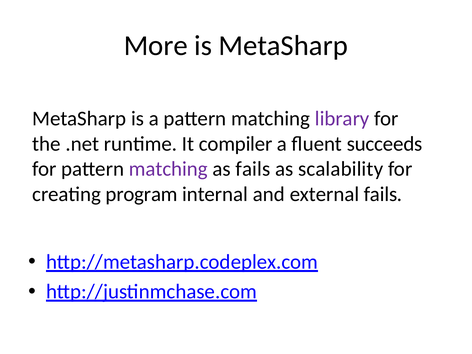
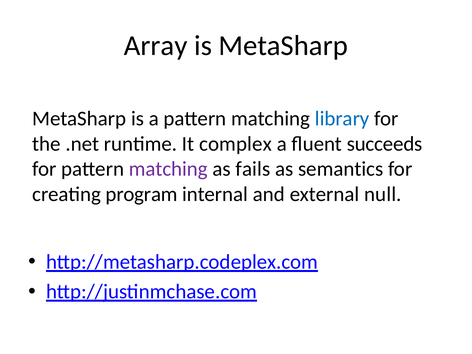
More: More -> Array
library colour: purple -> blue
compiler: compiler -> complex
scalability: scalability -> semantics
external fails: fails -> null
